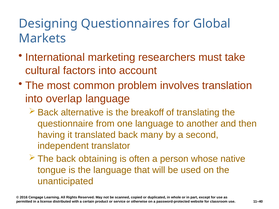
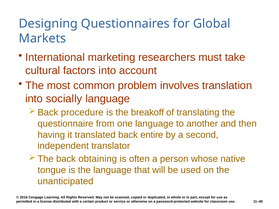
overlap: overlap -> socially
alternative: alternative -> procedure
many: many -> entire
